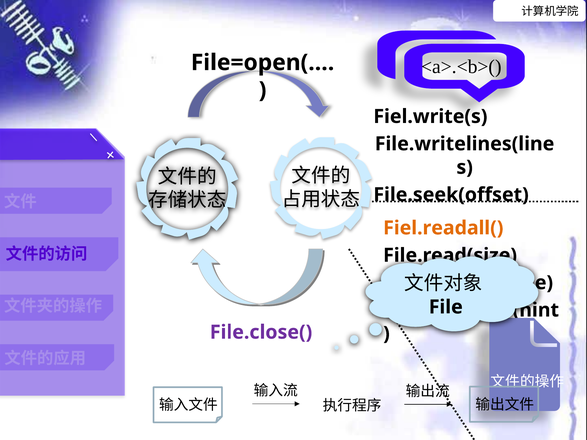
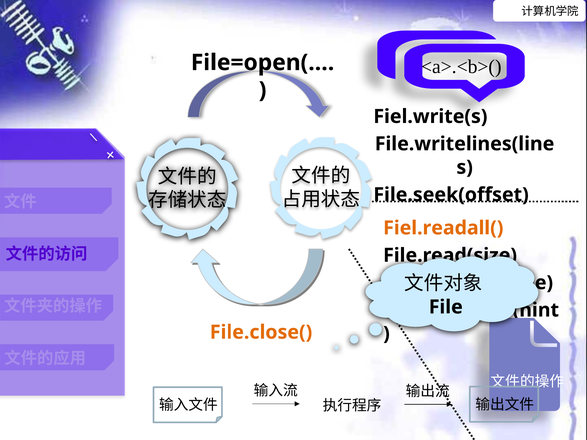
File.close( colour: purple -> orange
